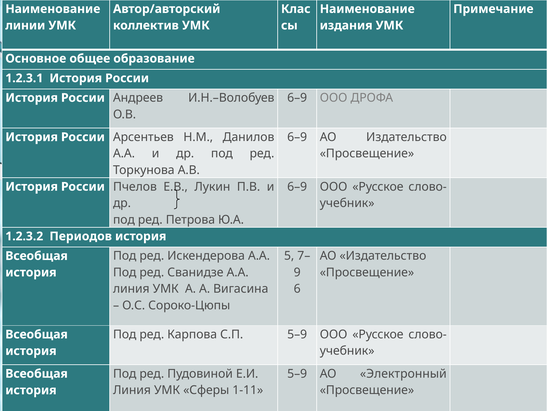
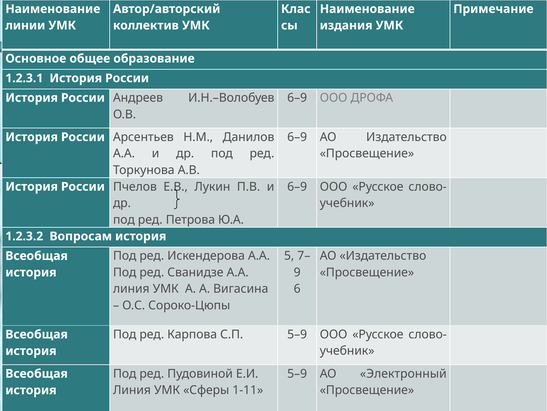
Периодов: Периодов -> Вопросам
